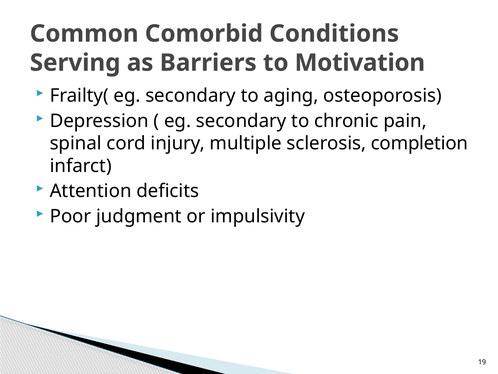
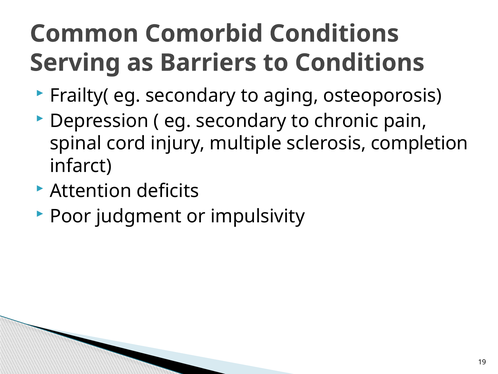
to Motivation: Motivation -> Conditions
